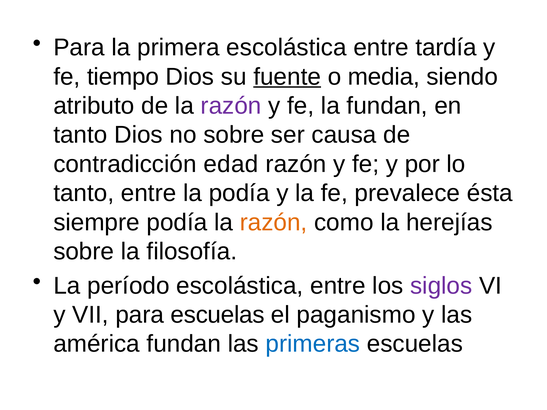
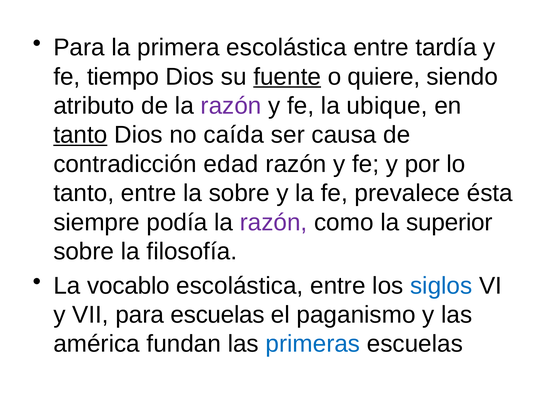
media: media -> quiere
la fundan: fundan -> ubique
tanto at (80, 135) underline: none -> present
no sobre: sobre -> caída
la podía: podía -> sobre
razón at (274, 223) colour: orange -> purple
herejías: herejías -> superior
período: período -> vocablo
siglos colour: purple -> blue
